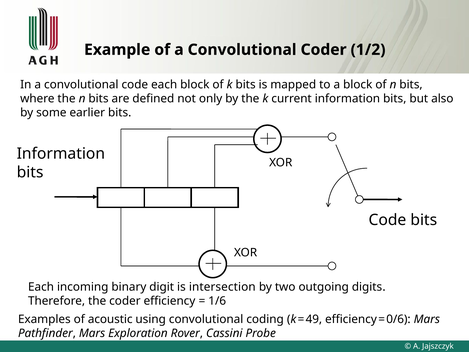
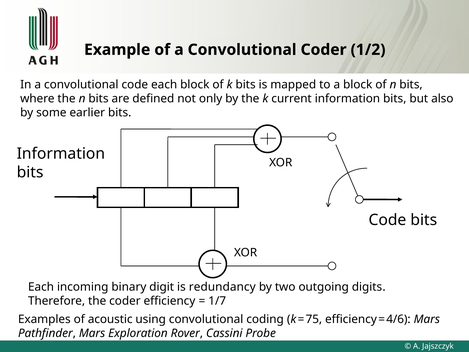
intersection: intersection -> redundancy
1/6: 1/6 -> 1/7
49: 49 -> 75
0/6: 0/6 -> 4/6
